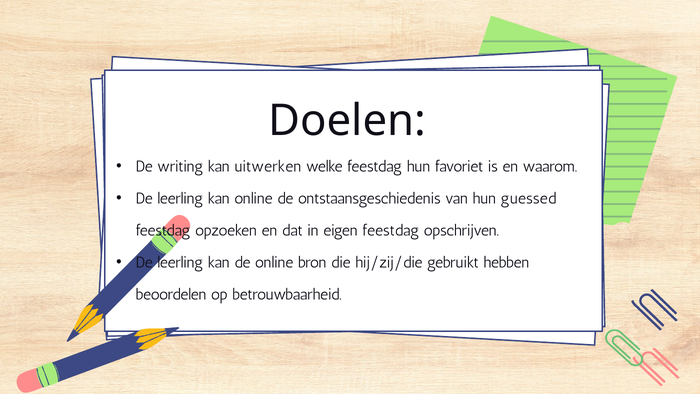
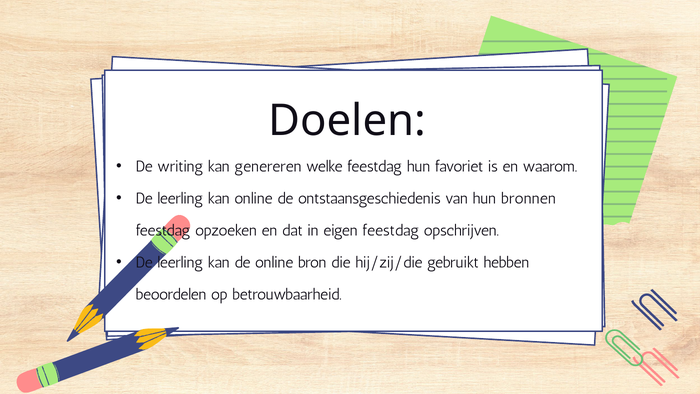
uitwerken: uitwerken -> genereren
guessed: guessed -> bronnen
